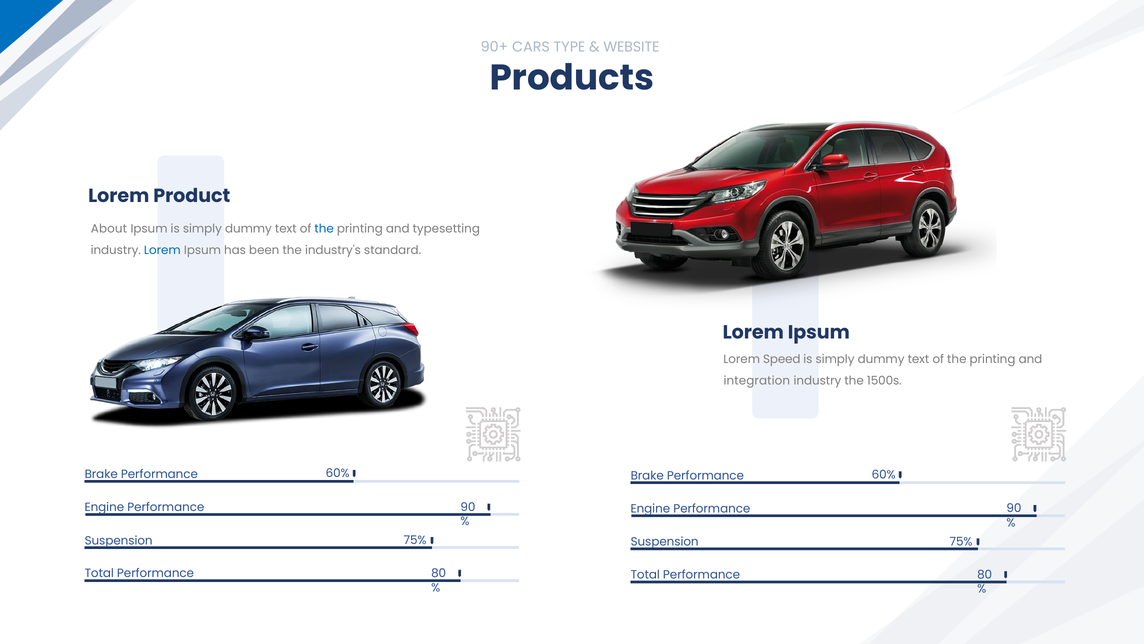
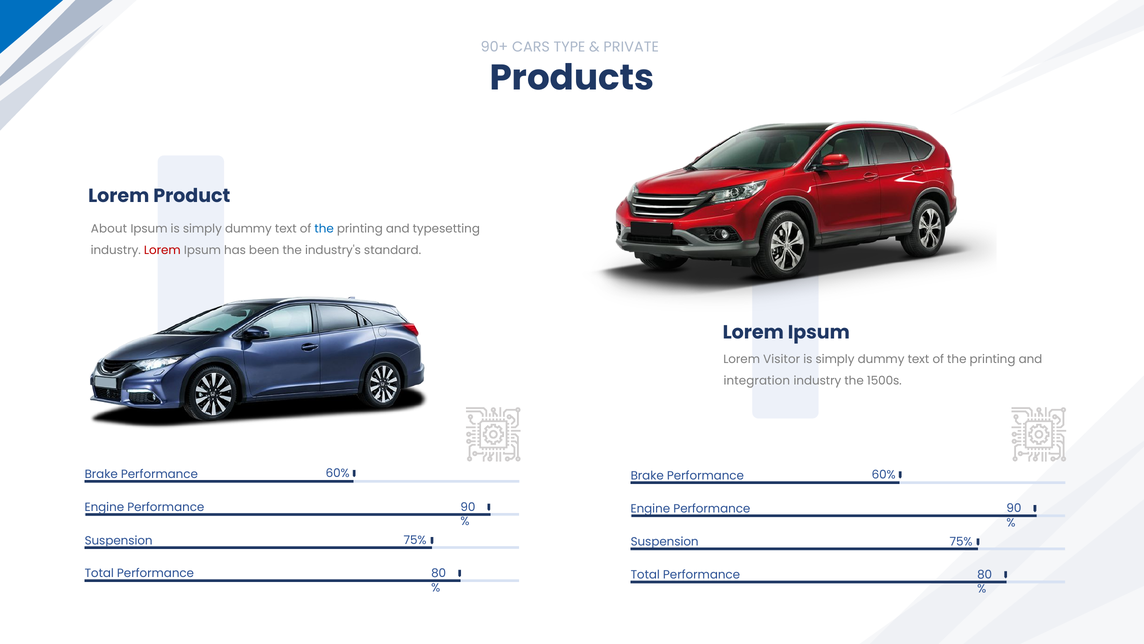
WEBSITE: WEBSITE -> PRIVATE
Lorem at (162, 250) colour: blue -> red
Speed: Speed -> Visitor
